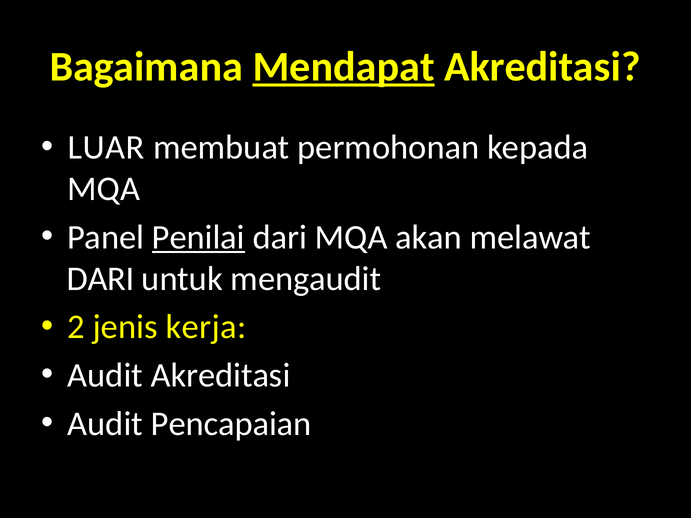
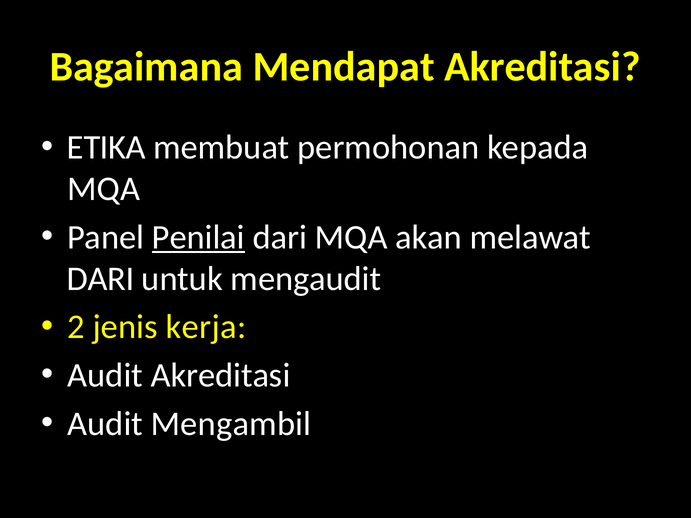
Mendapat underline: present -> none
LUAR: LUAR -> ETIKA
Pencapaian: Pencapaian -> Mengambil
